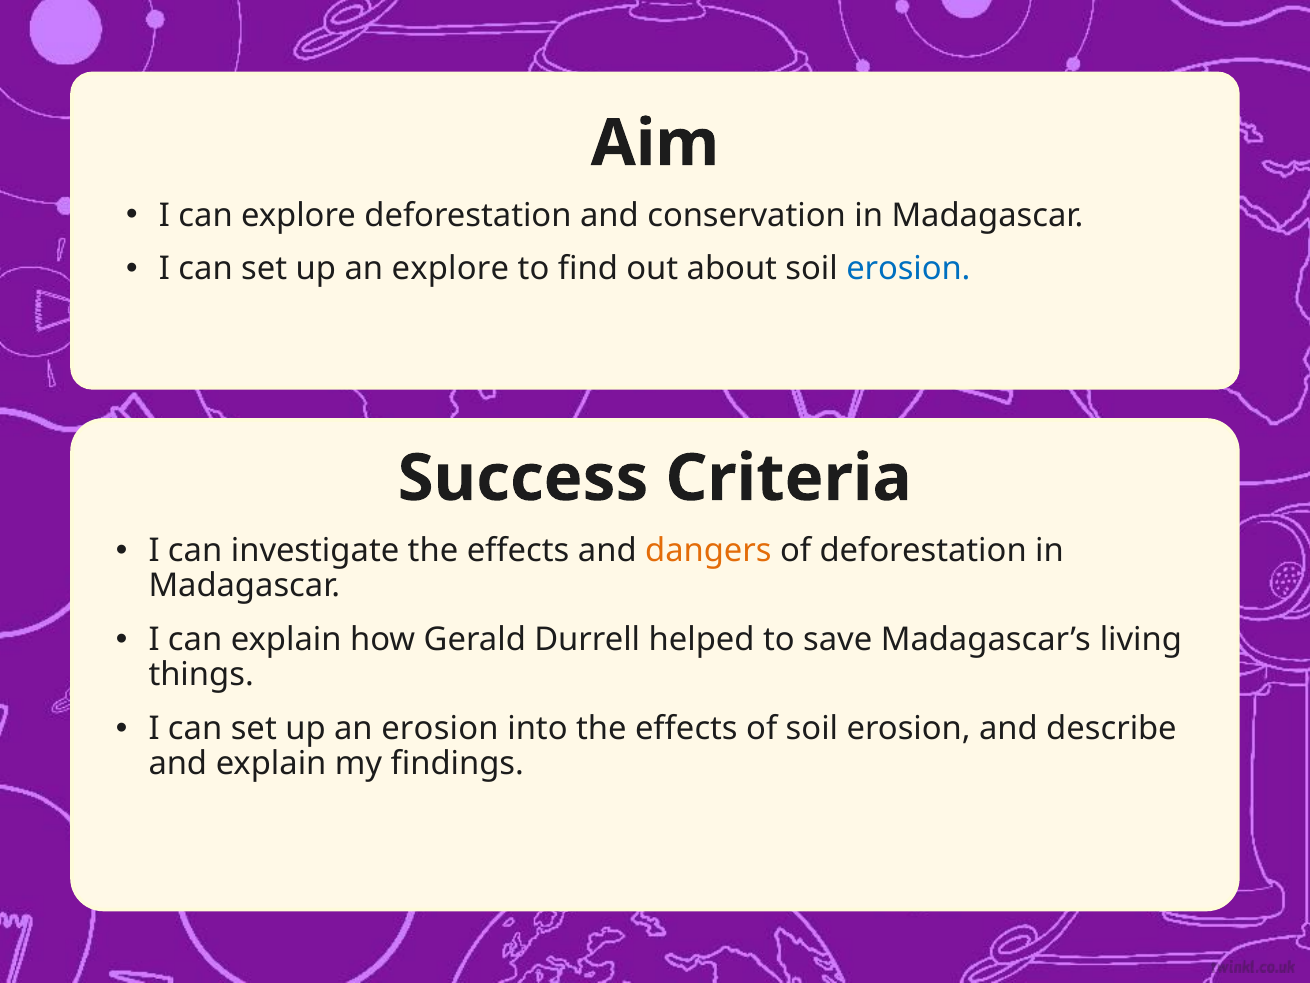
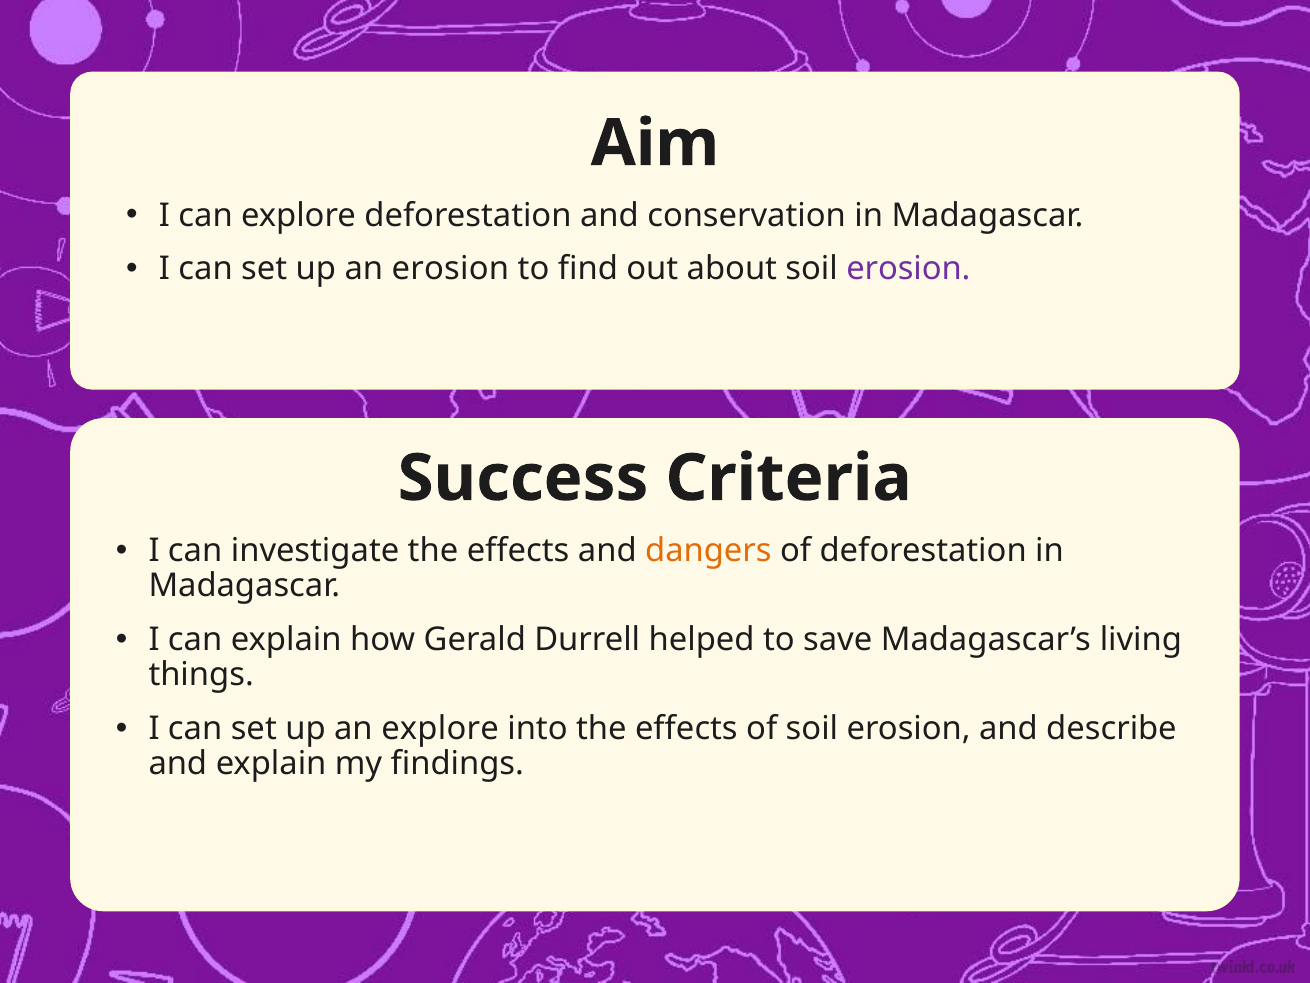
an explore: explore -> erosion
erosion at (908, 269) colour: blue -> purple
an erosion: erosion -> explore
